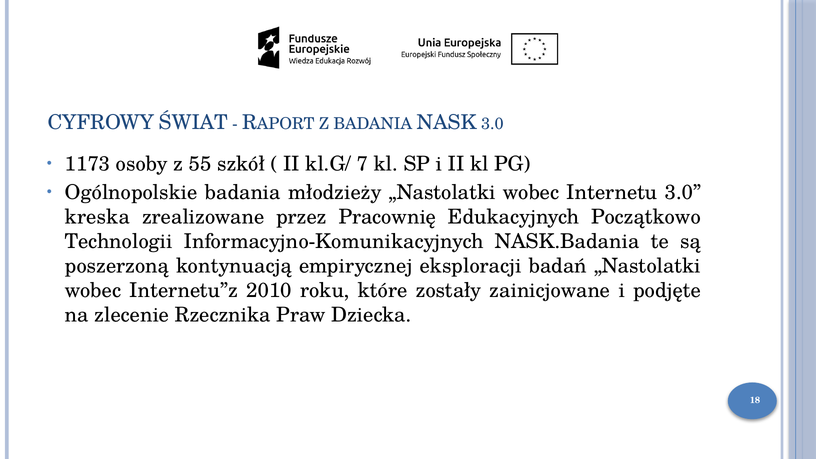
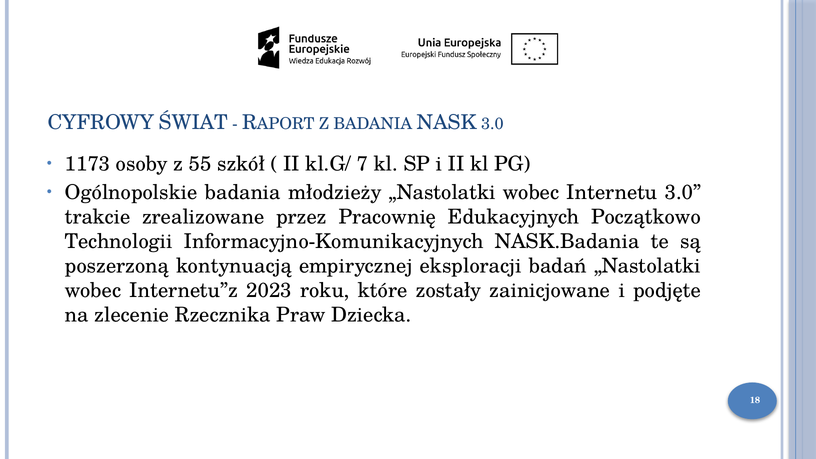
kreska: kreska -> trakcie
2010: 2010 -> 2023
